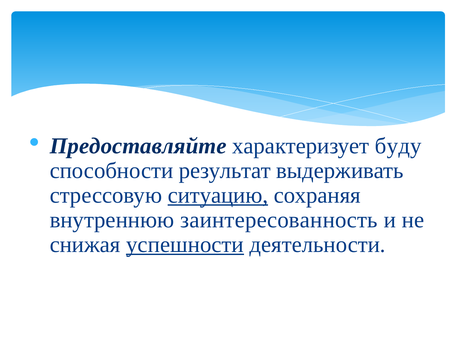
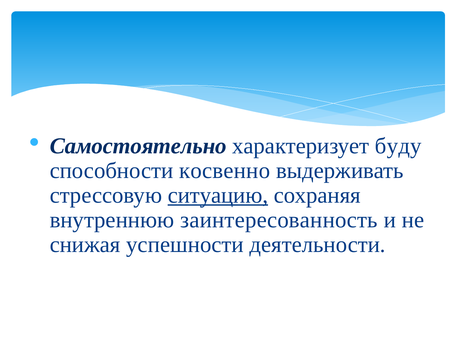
Предоставляйте: Предоставляйте -> Самостоятельно
результат: результат -> косвенно
успешности underline: present -> none
